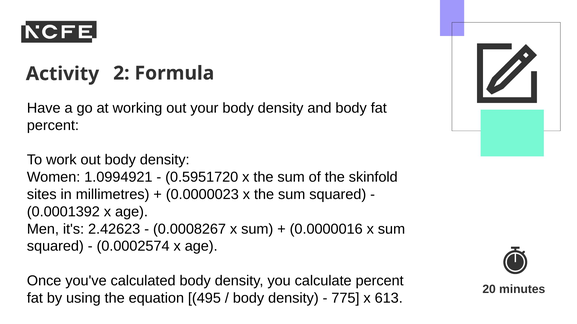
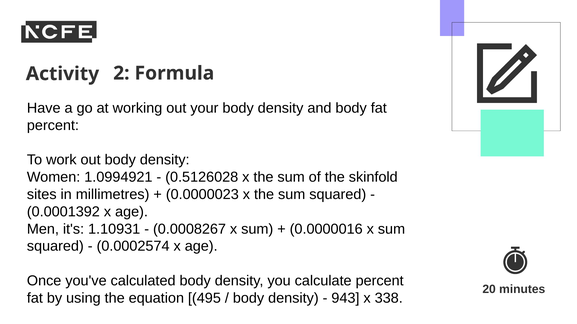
0.5951720: 0.5951720 -> 0.5126028
2.42623: 2.42623 -> 1.10931
775: 775 -> 943
613: 613 -> 338
